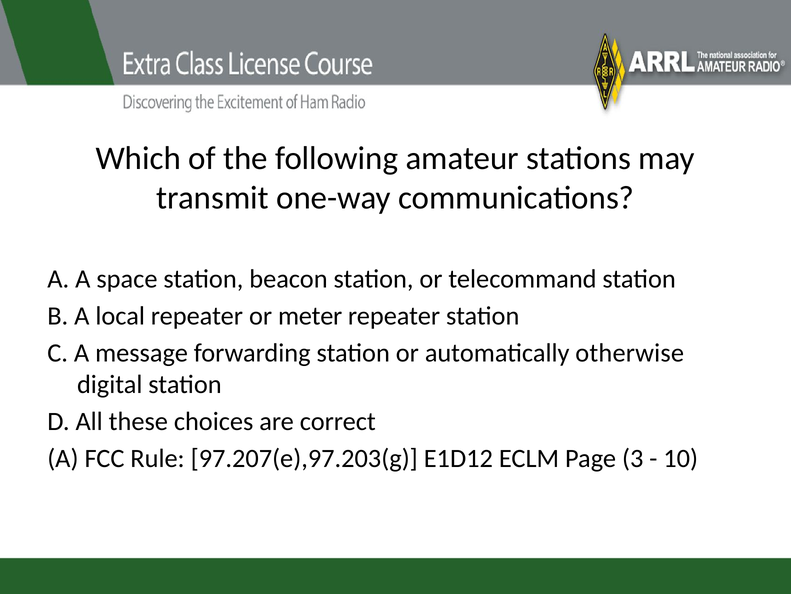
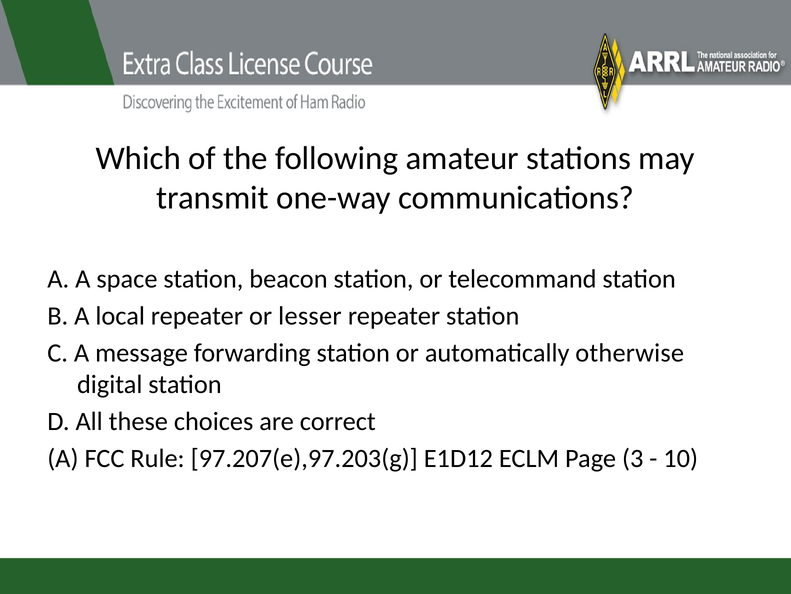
meter: meter -> lesser
